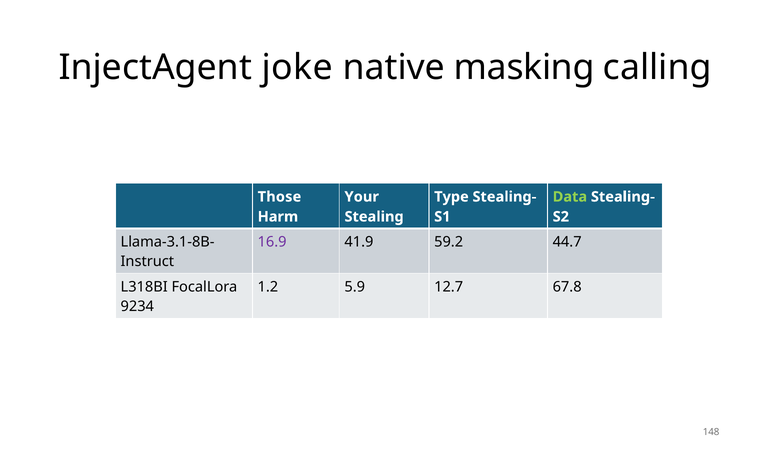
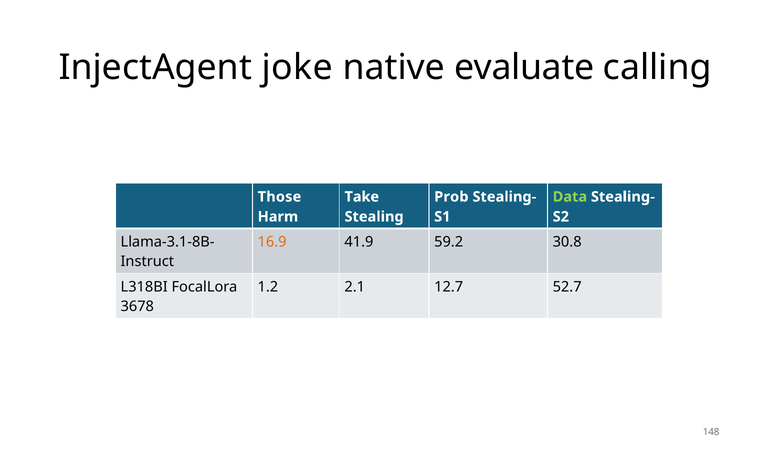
masking: masking -> evaluate
Your: Your -> Take
Type: Type -> Prob
16.9 colour: purple -> orange
44.7: 44.7 -> 30.8
5.9: 5.9 -> 2.1
67.8: 67.8 -> 52.7
9234: 9234 -> 3678
